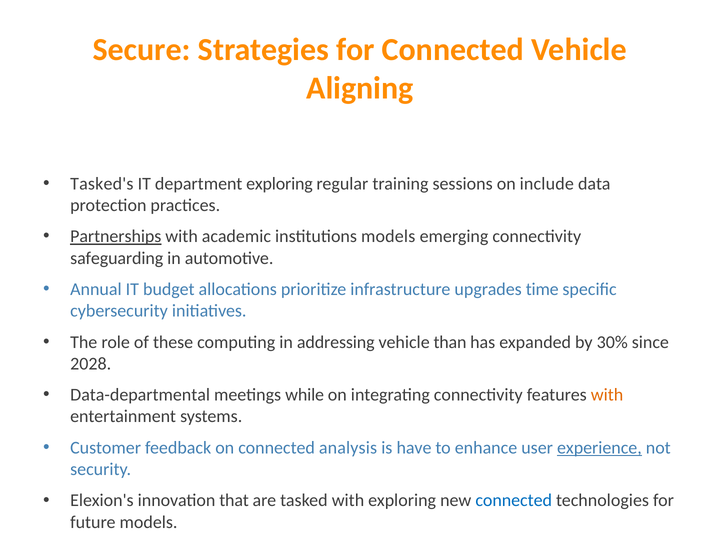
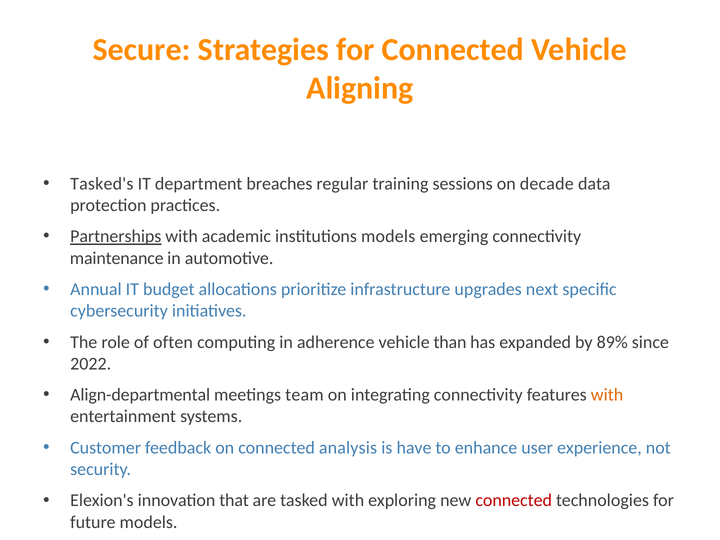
department exploring: exploring -> breaches
include: include -> decade
safeguarding: safeguarding -> maintenance
time: time -> next
these: these -> often
addressing: addressing -> adherence
30%: 30% -> 89%
2028: 2028 -> 2022
Data-departmental: Data-departmental -> Align-departmental
while: while -> team
experience underline: present -> none
connected at (514, 501) colour: blue -> red
